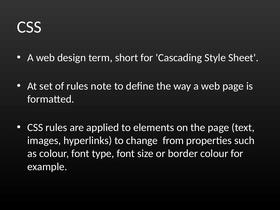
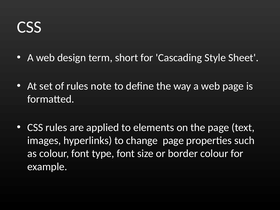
change from: from -> page
